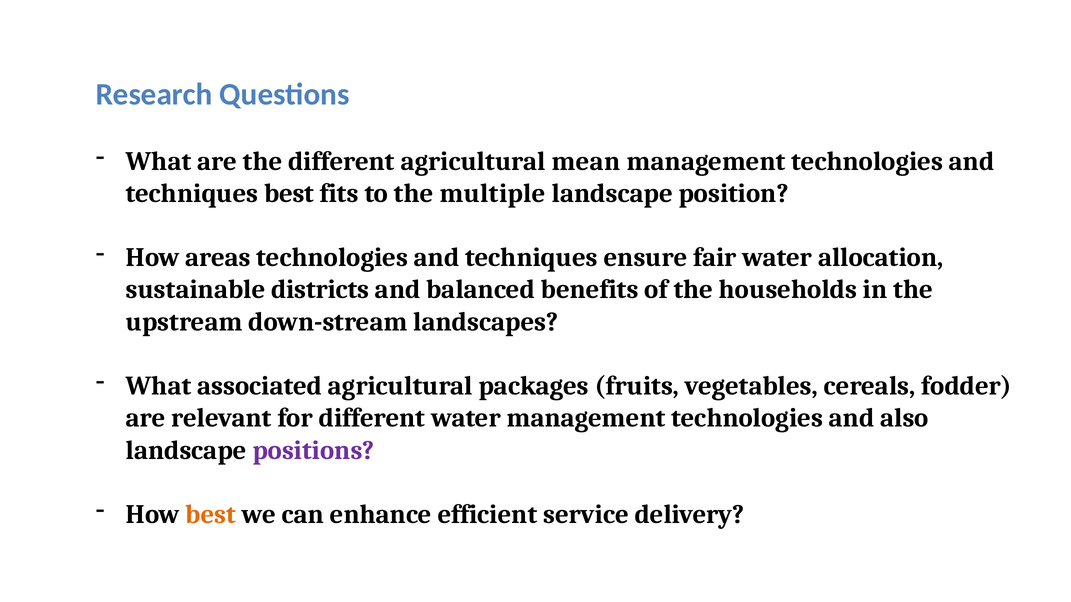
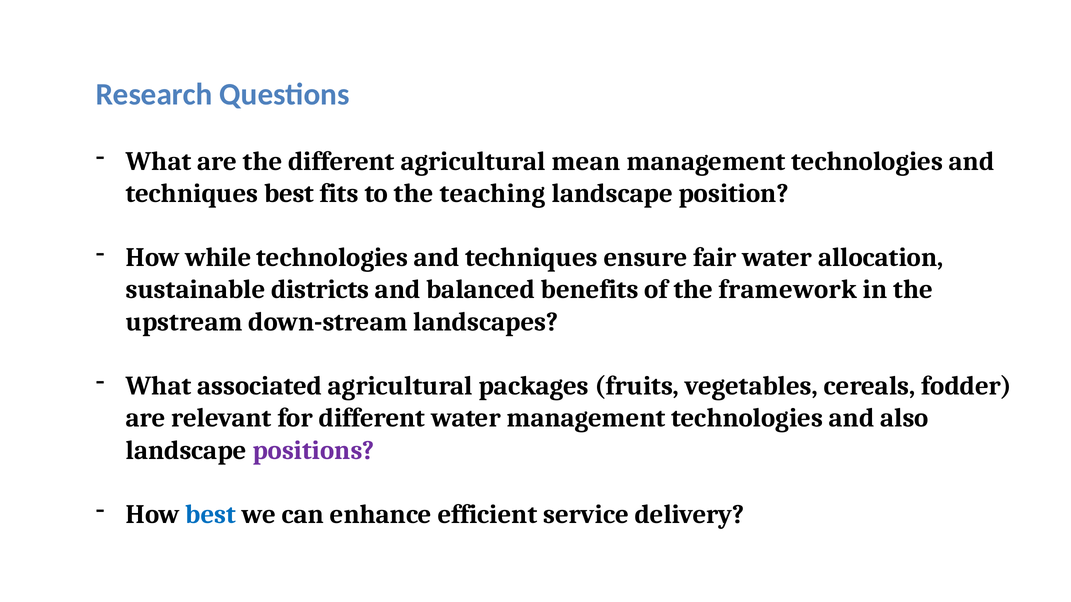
multiple: multiple -> teaching
areas: areas -> while
households: households -> framework
best at (211, 515) colour: orange -> blue
